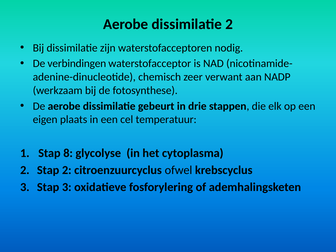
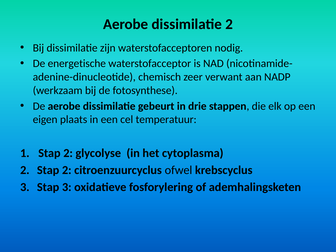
verbindingen: verbindingen -> energetische
1 Stap 8: 8 -> 2
